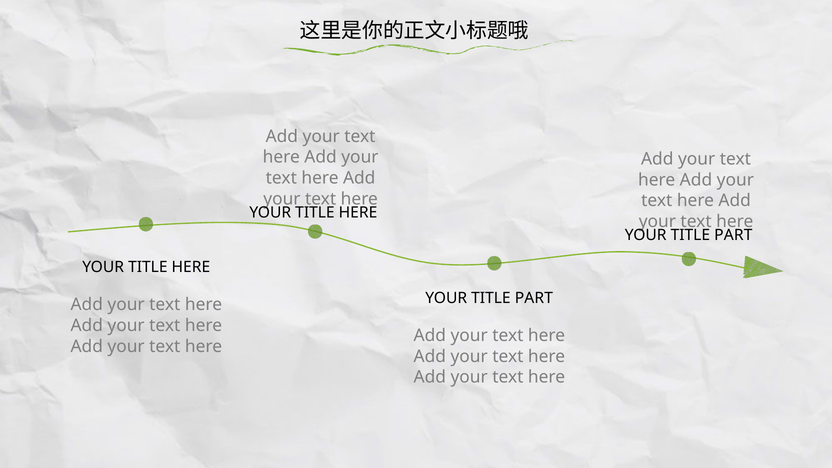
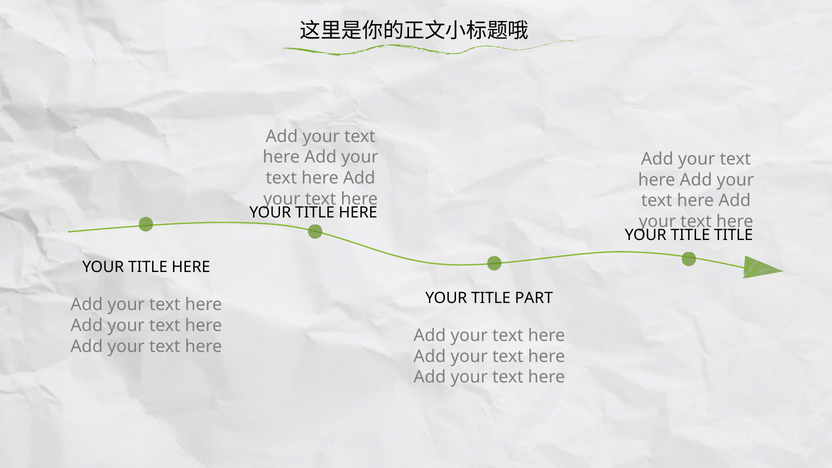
PART at (733, 235): PART -> TITLE
